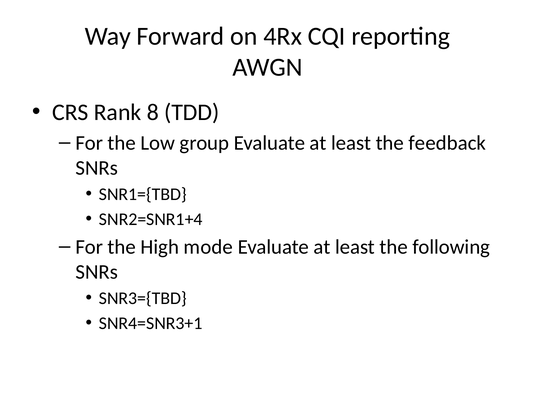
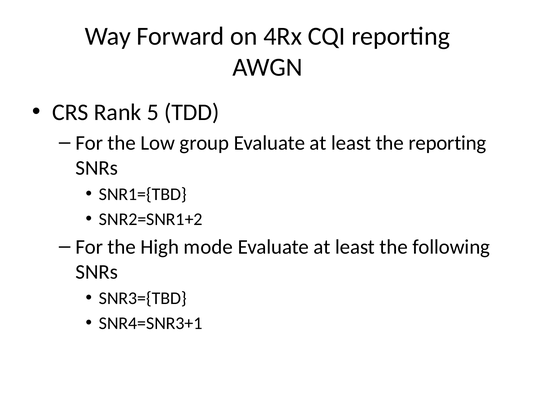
8: 8 -> 5
the feedback: feedback -> reporting
SNR2=SNR1+4: SNR2=SNR1+4 -> SNR2=SNR1+2
